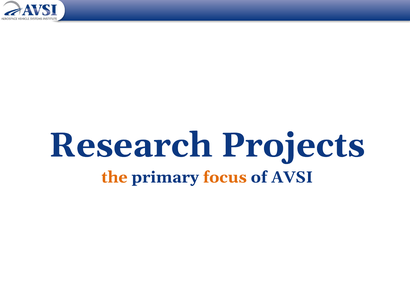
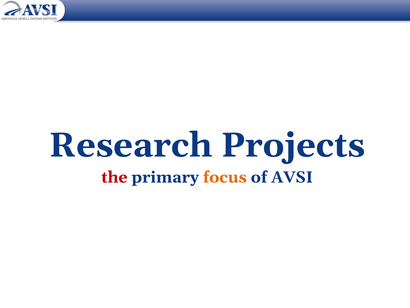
the colour: orange -> red
